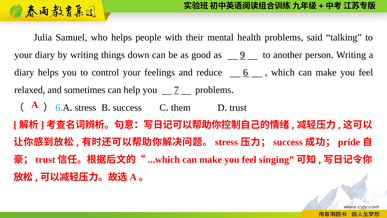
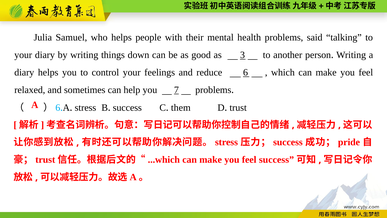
9: 9 -> 3
feel singing: singing -> success
